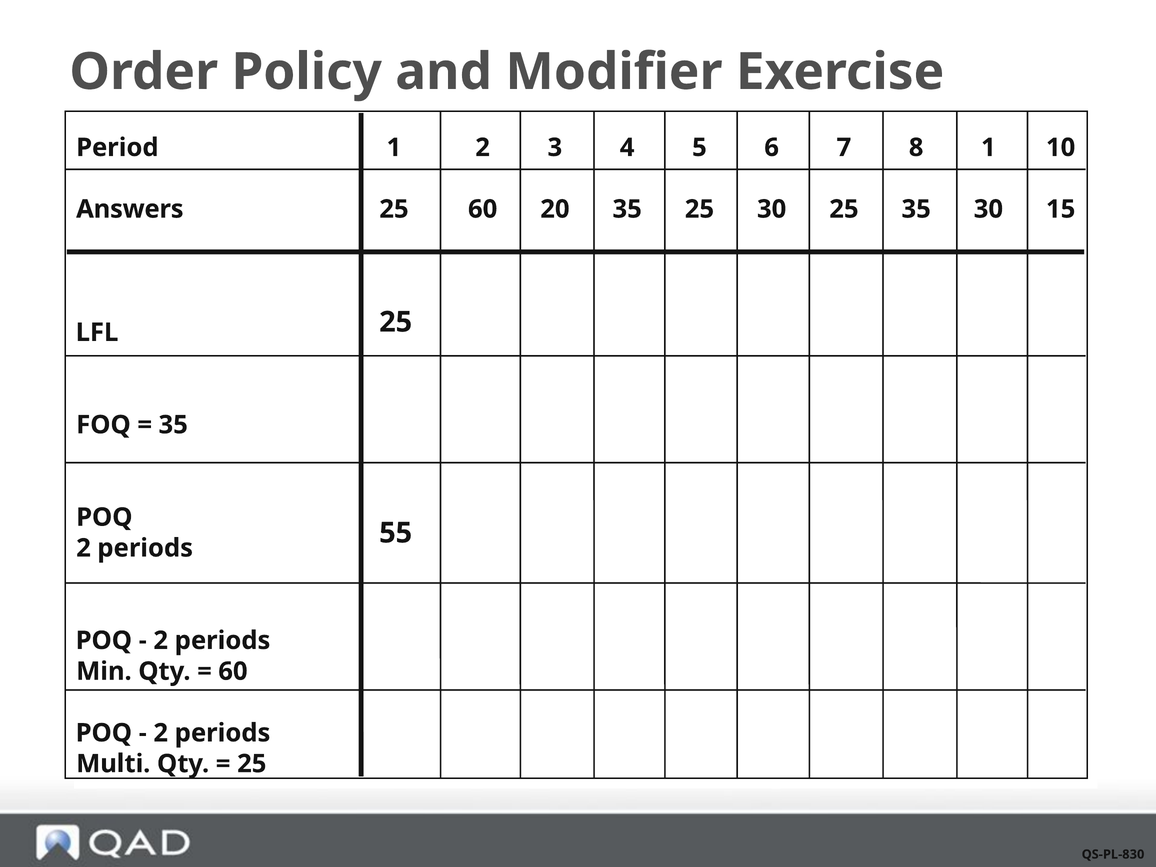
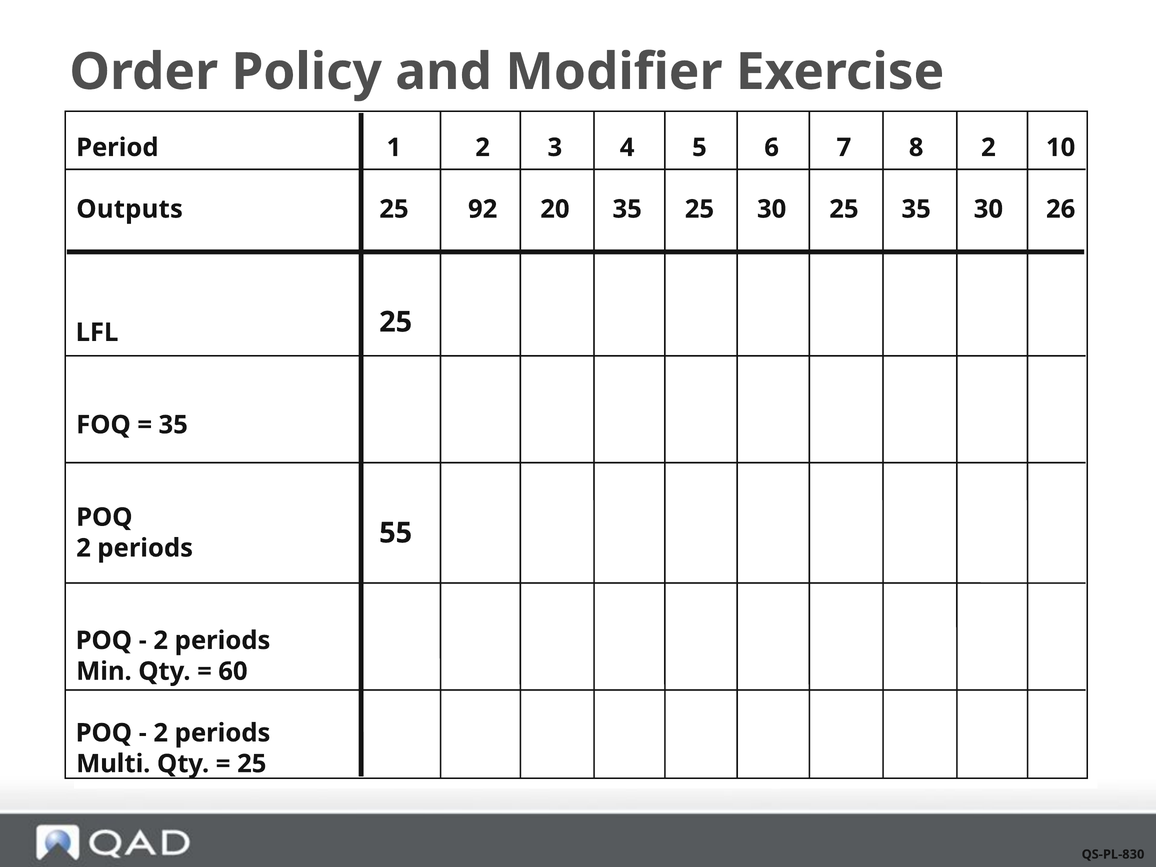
8 1: 1 -> 2
Answers: Answers -> Outputs
25 60: 60 -> 92
15: 15 -> 26
